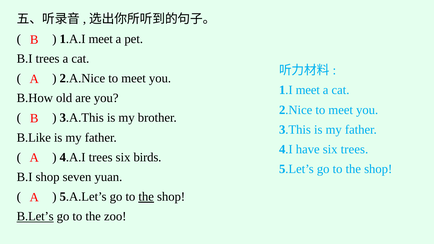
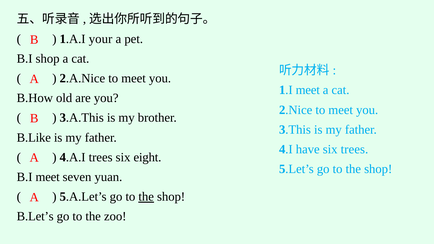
1.A.I meet: meet -> your
B.I trees: trees -> shop
birds: birds -> eight
B.I shop: shop -> meet
B.Let’s underline: present -> none
